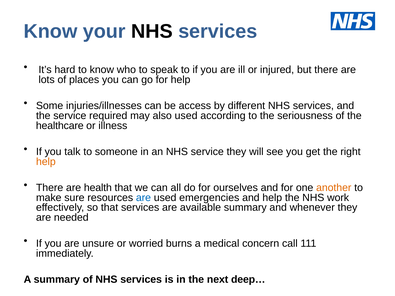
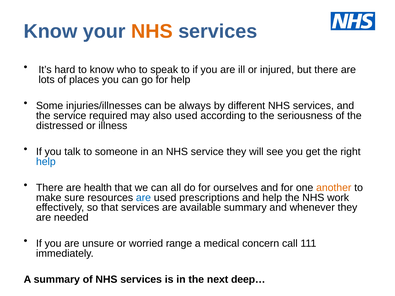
NHS at (152, 31) colour: black -> orange
access: access -> always
healthcare: healthcare -> distressed
help at (46, 162) colour: orange -> blue
emergencies: emergencies -> prescriptions
burns: burns -> range
